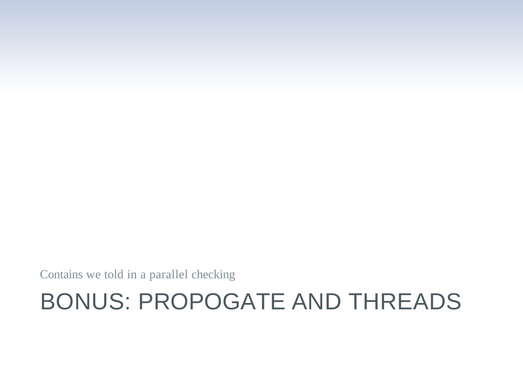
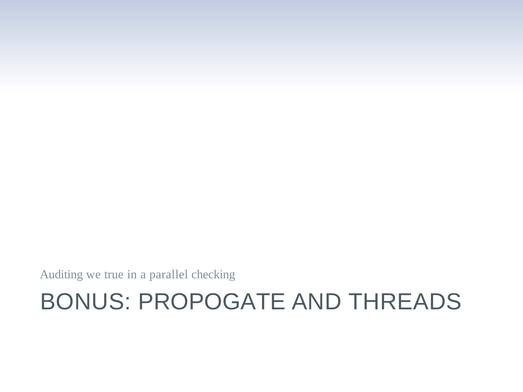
Contains: Contains -> Auditing
told: told -> true
